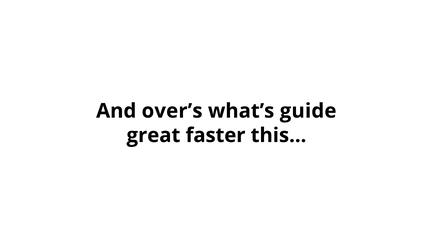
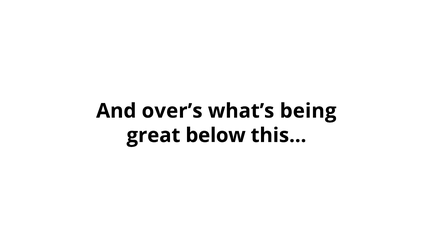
guide: guide -> being
faster: faster -> below
